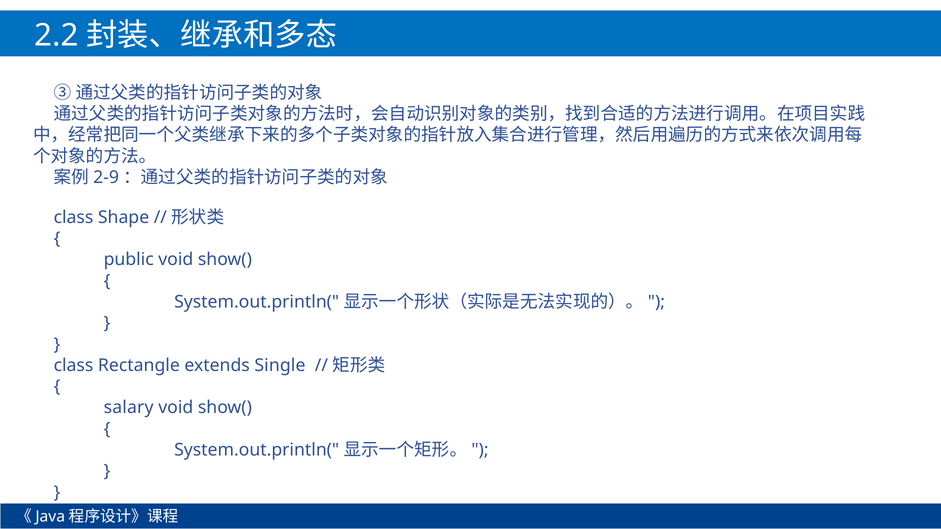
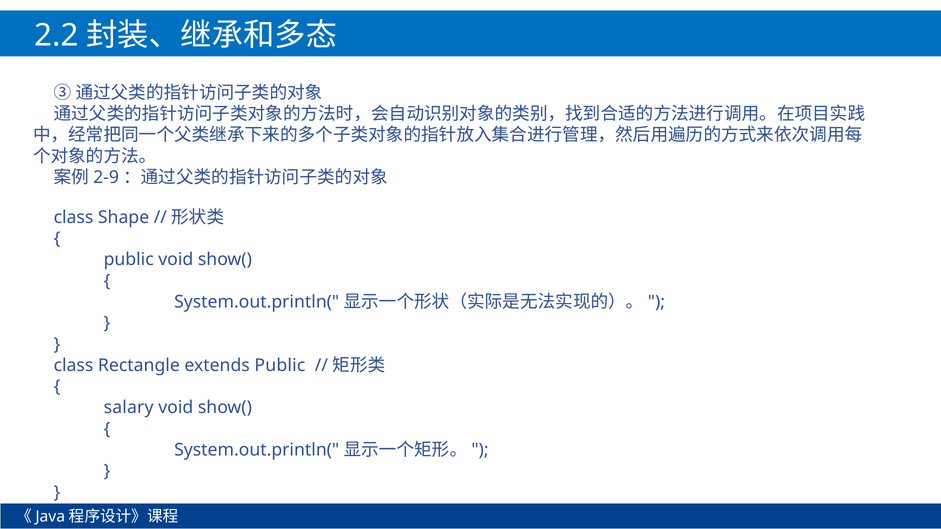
extends Single: Single -> Public
